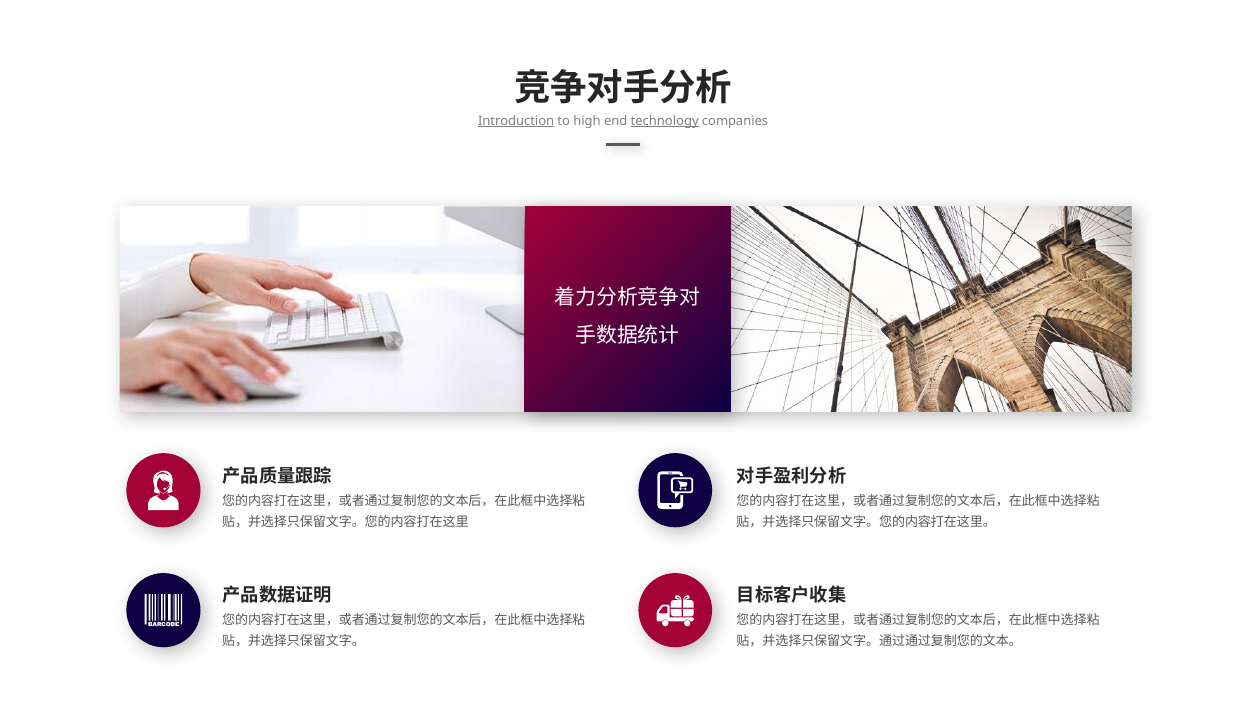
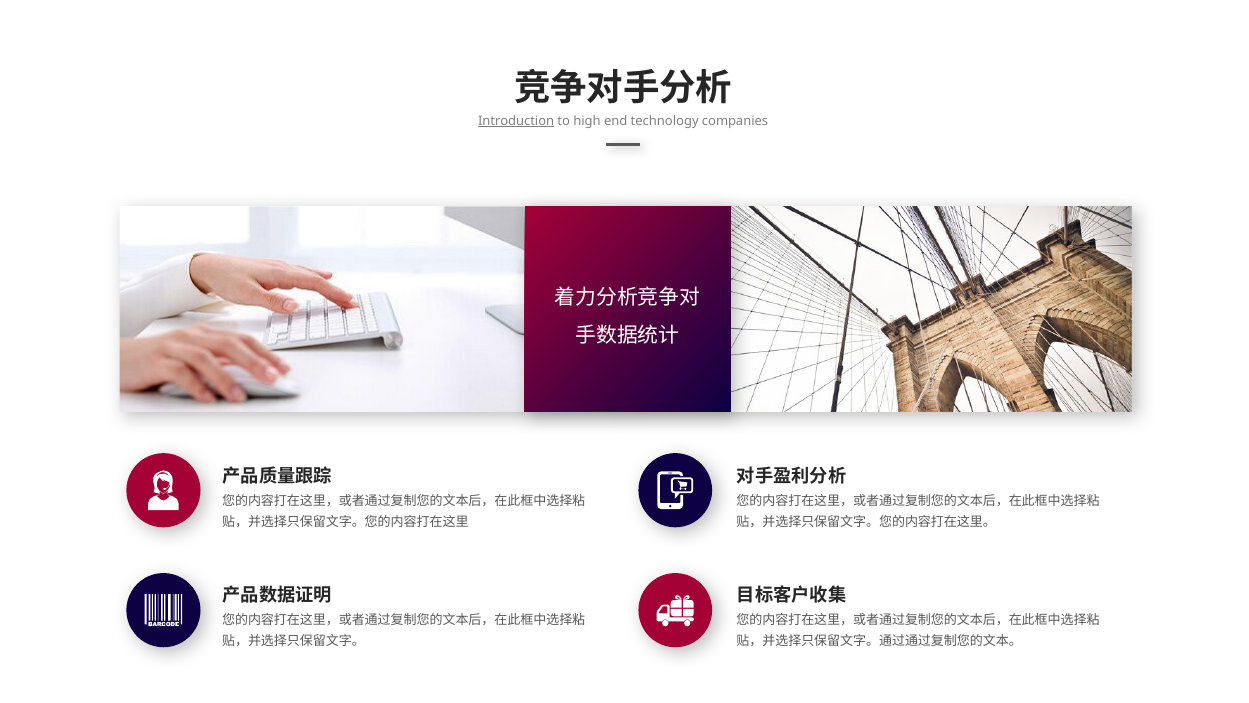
technology underline: present -> none
